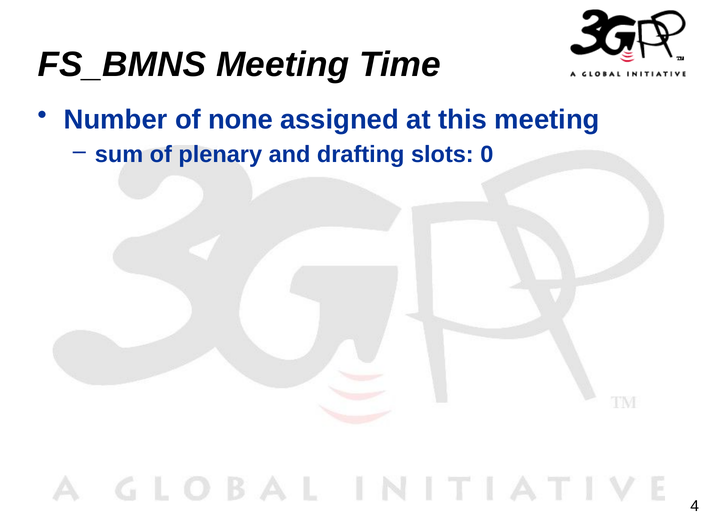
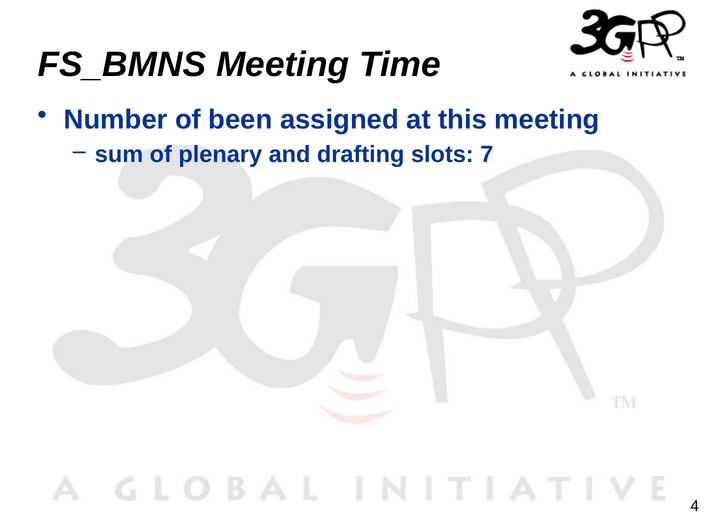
none: none -> been
0: 0 -> 7
